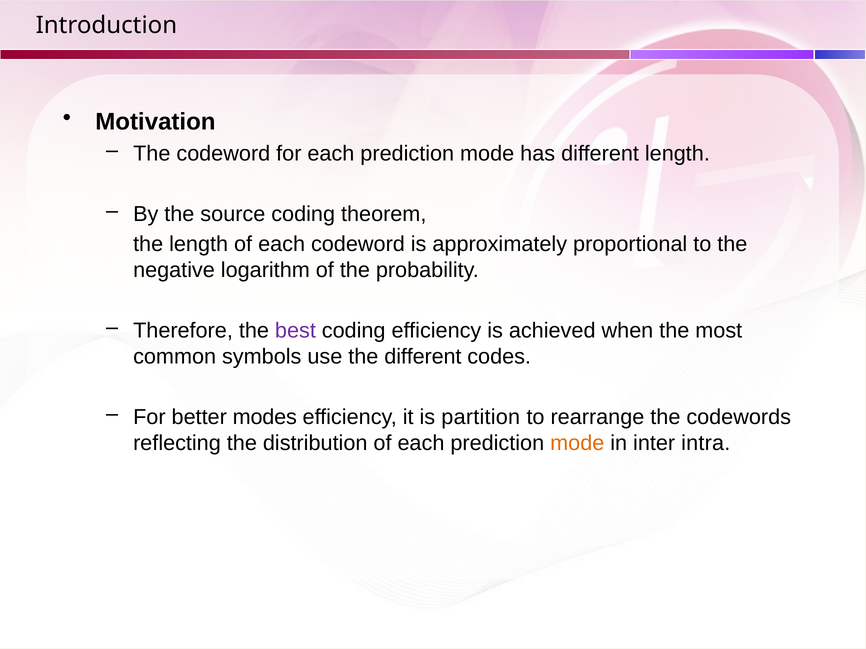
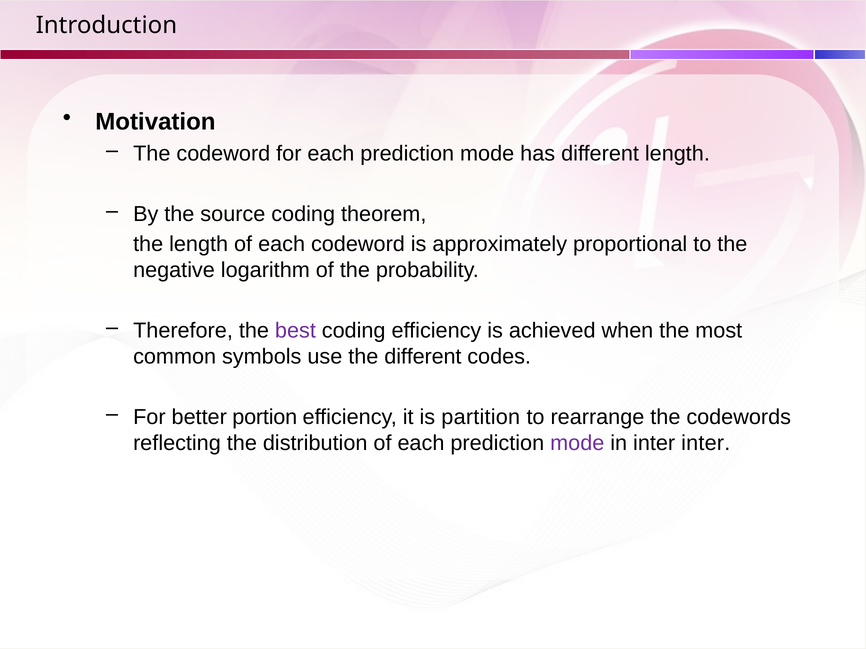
modes: modes -> portion
mode at (577, 444) colour: orange -> purple
inter intra: intra -> inter
